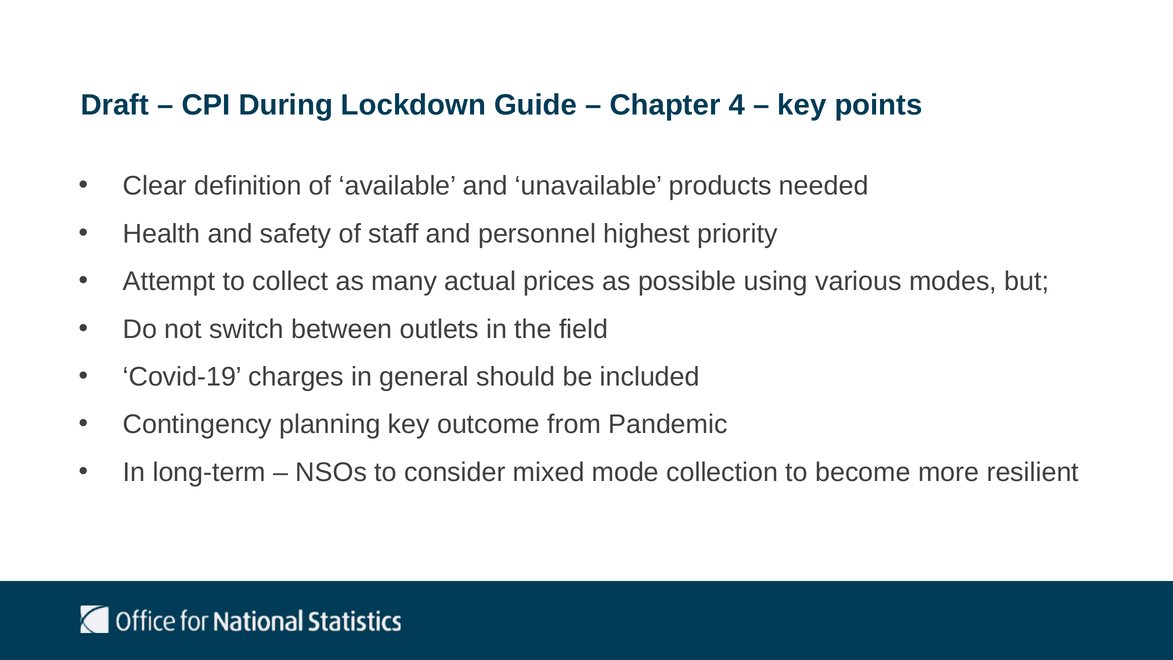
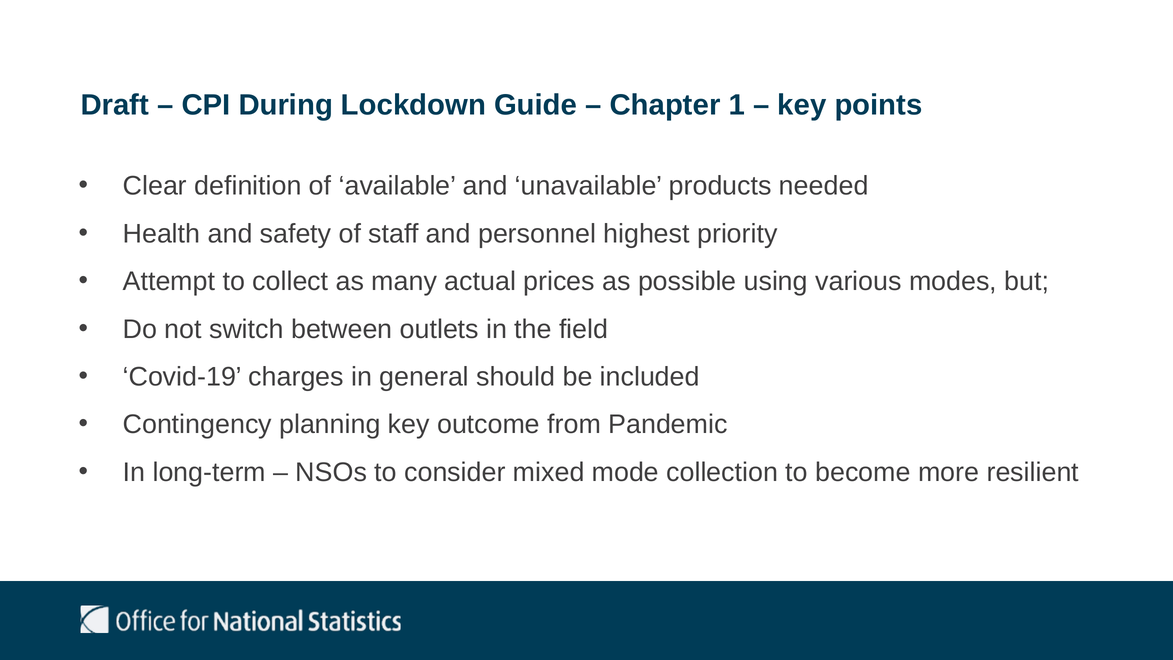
4: 4 -> 1
